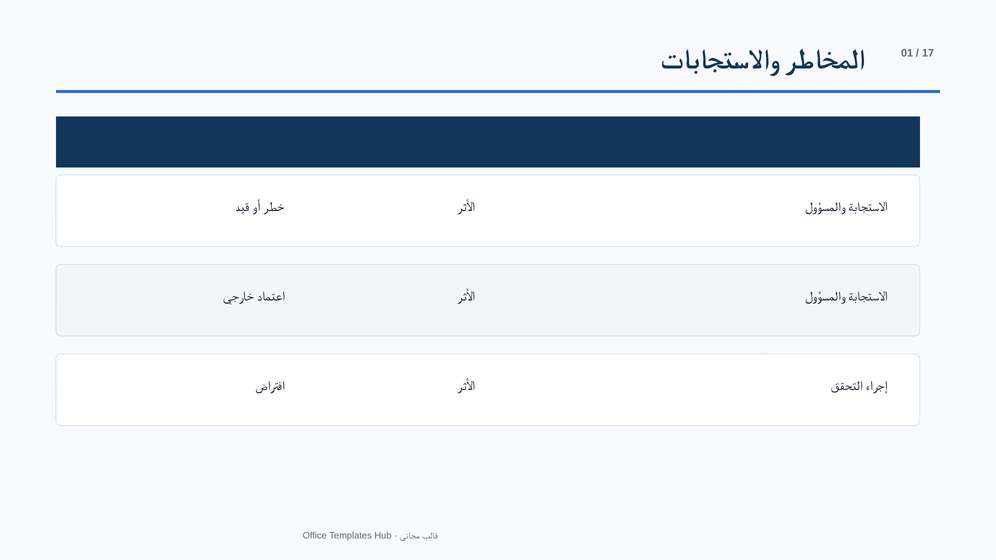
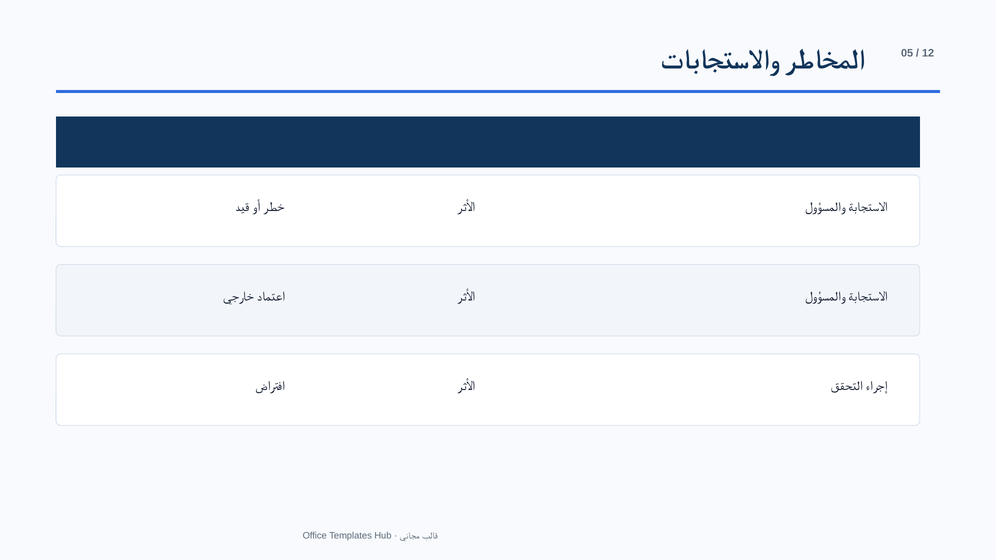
01: 01 -> 05
17: 17 -> 12
